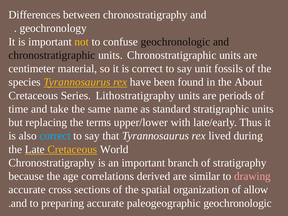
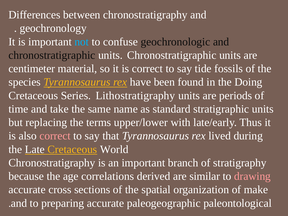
not colour: yellow -> light blue
unit: unit -> tide
About: About -> Doing
correct at (55, 136) colour: light blue -> pink
allow: allow -> make
paleogeographic geochronologic: geochronologic -> paleontological
